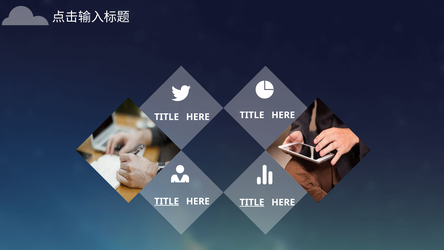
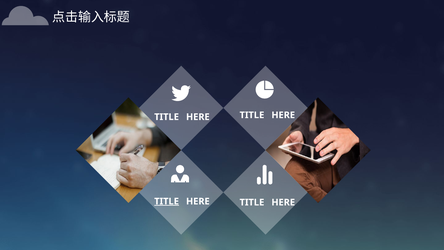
TITLE at (252, 202) underline: present -> none
